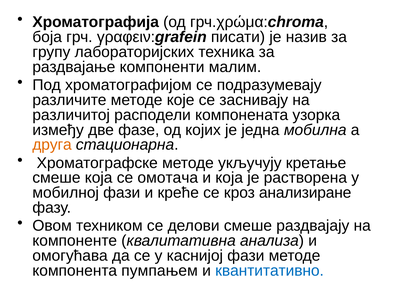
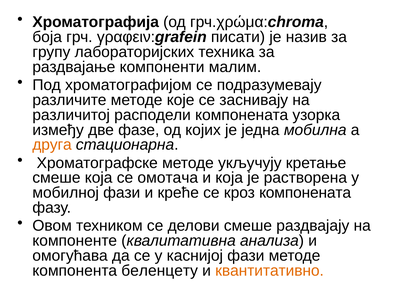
кроз анализиране: анализиране -> компонената
пумпањем: пумпањем -> беленцету
квантитативно colour: blue -> orange
